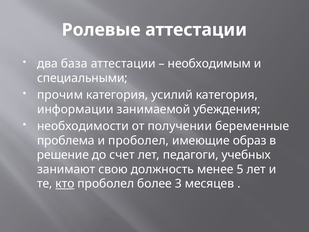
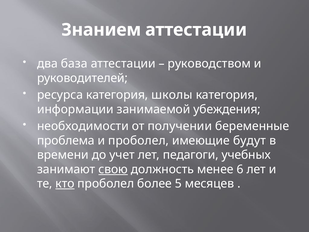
Ролевые: Ролевые -> Знанием
необходимым: необходимым -> руководством
специальными: специальными -> руководителей
прочим: прочим -> ресурса
усилий: усилий -> школы
образ: образ -> будут
решение: решение -> времени
счет: счет -> учет
свою underline: none -> present
5: 5 -> 6
3: 3 -> 5
